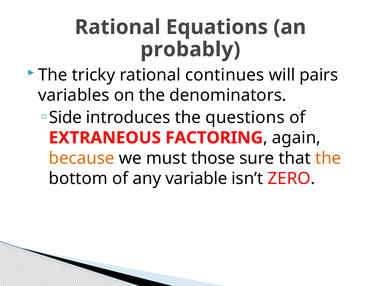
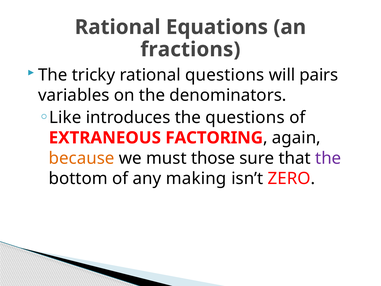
probably: probably -> fractions
rational continues: continues -> questions
Side: Side -> Like
the at (328, 158) colour: orange -> purple
variable: variable -> making
